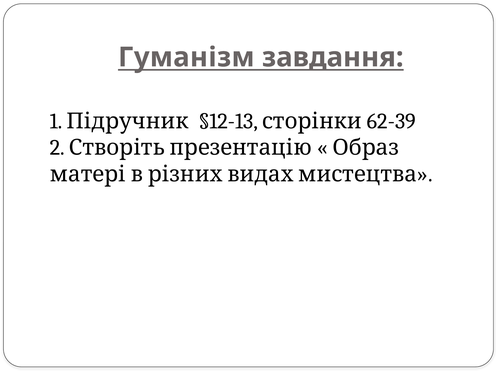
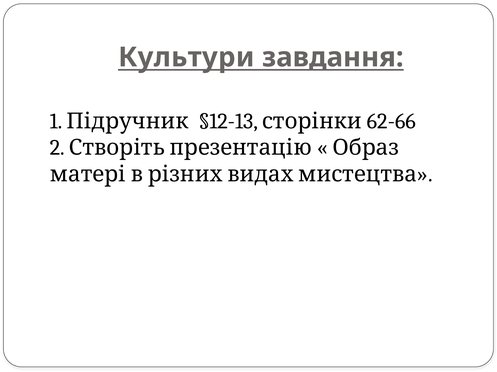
Гуманізм: Гуманізм -> Культури
62-39: 62-39 -> 62-66
